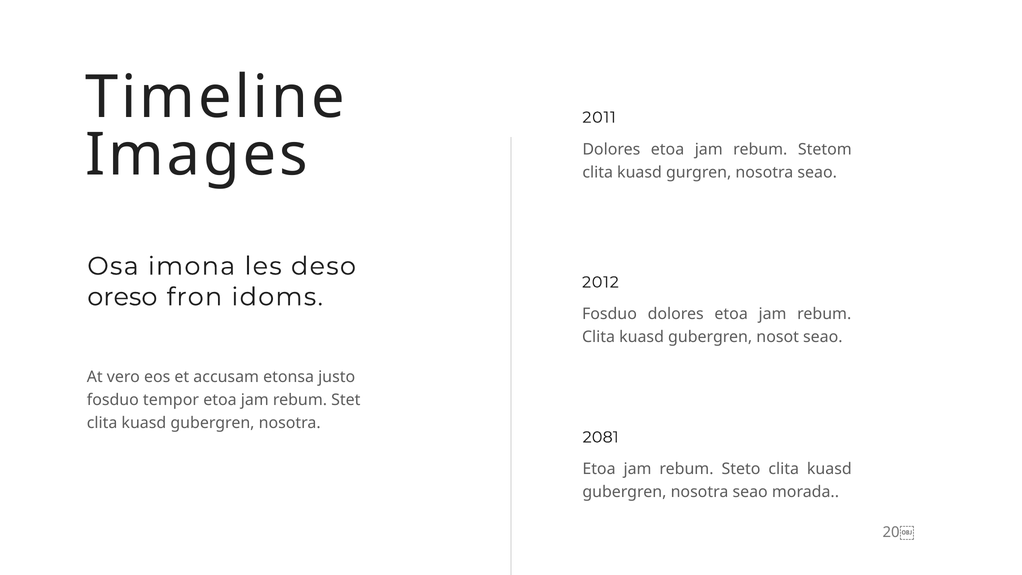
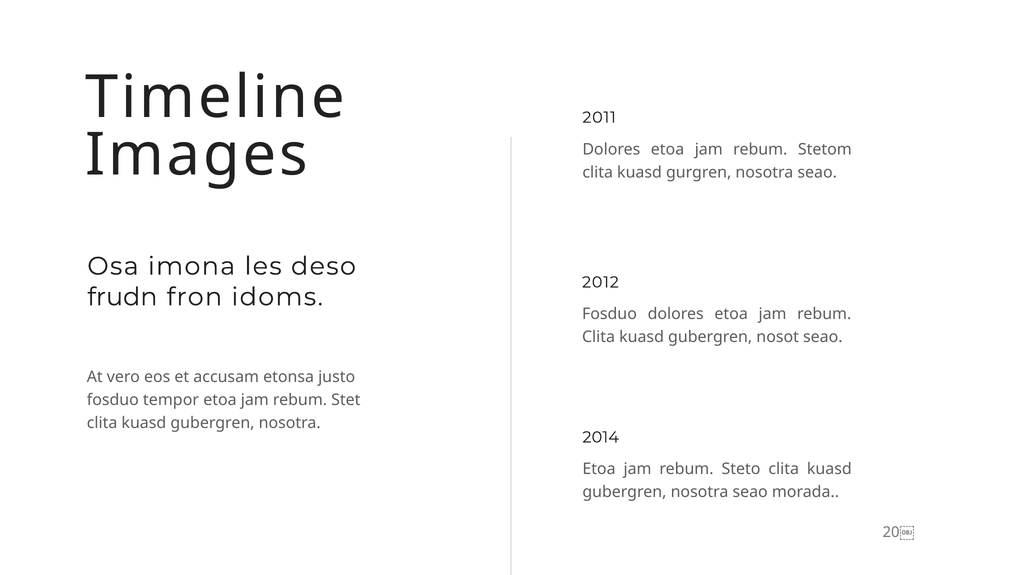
oreso: oreso -> frudn
2081: 2081 -> 2014
